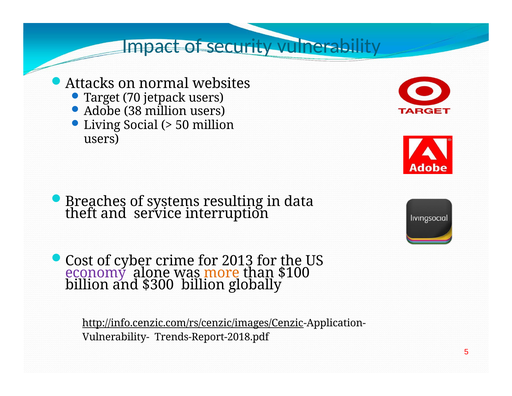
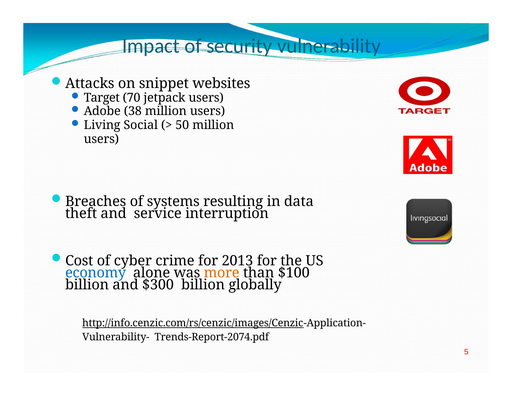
normal: normal -> snippet
economy colour: purple -> blue
Trends‐Report‐2018.pdf: Trends‐Report‐2018.pdf -> Trends‐Report‐2074.pdf
